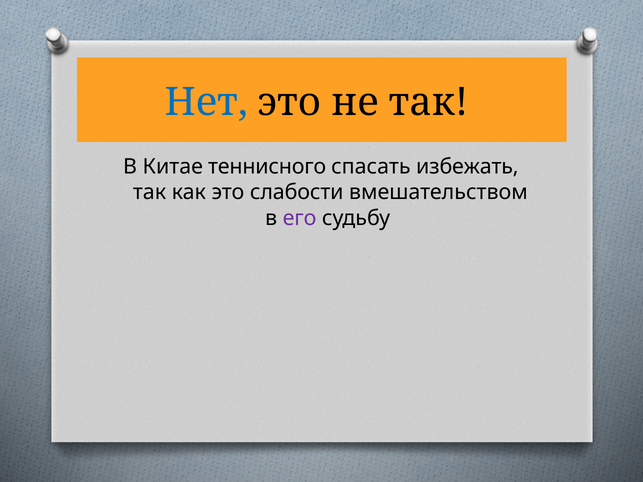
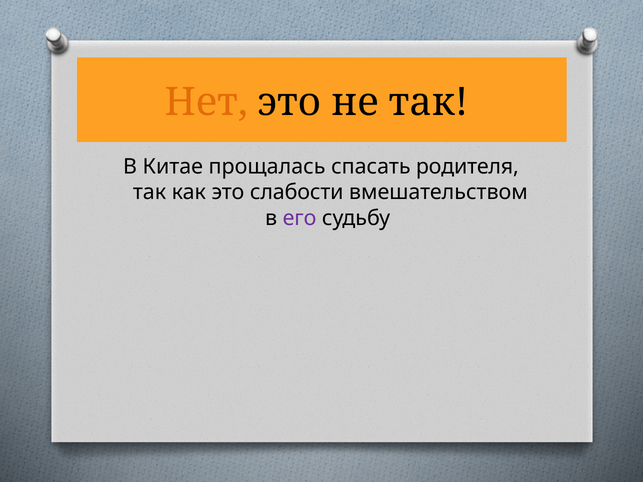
Нет colour: blue -> orange
теннисного: теннисного -> прощалась
избежать: избежать -> родителя
